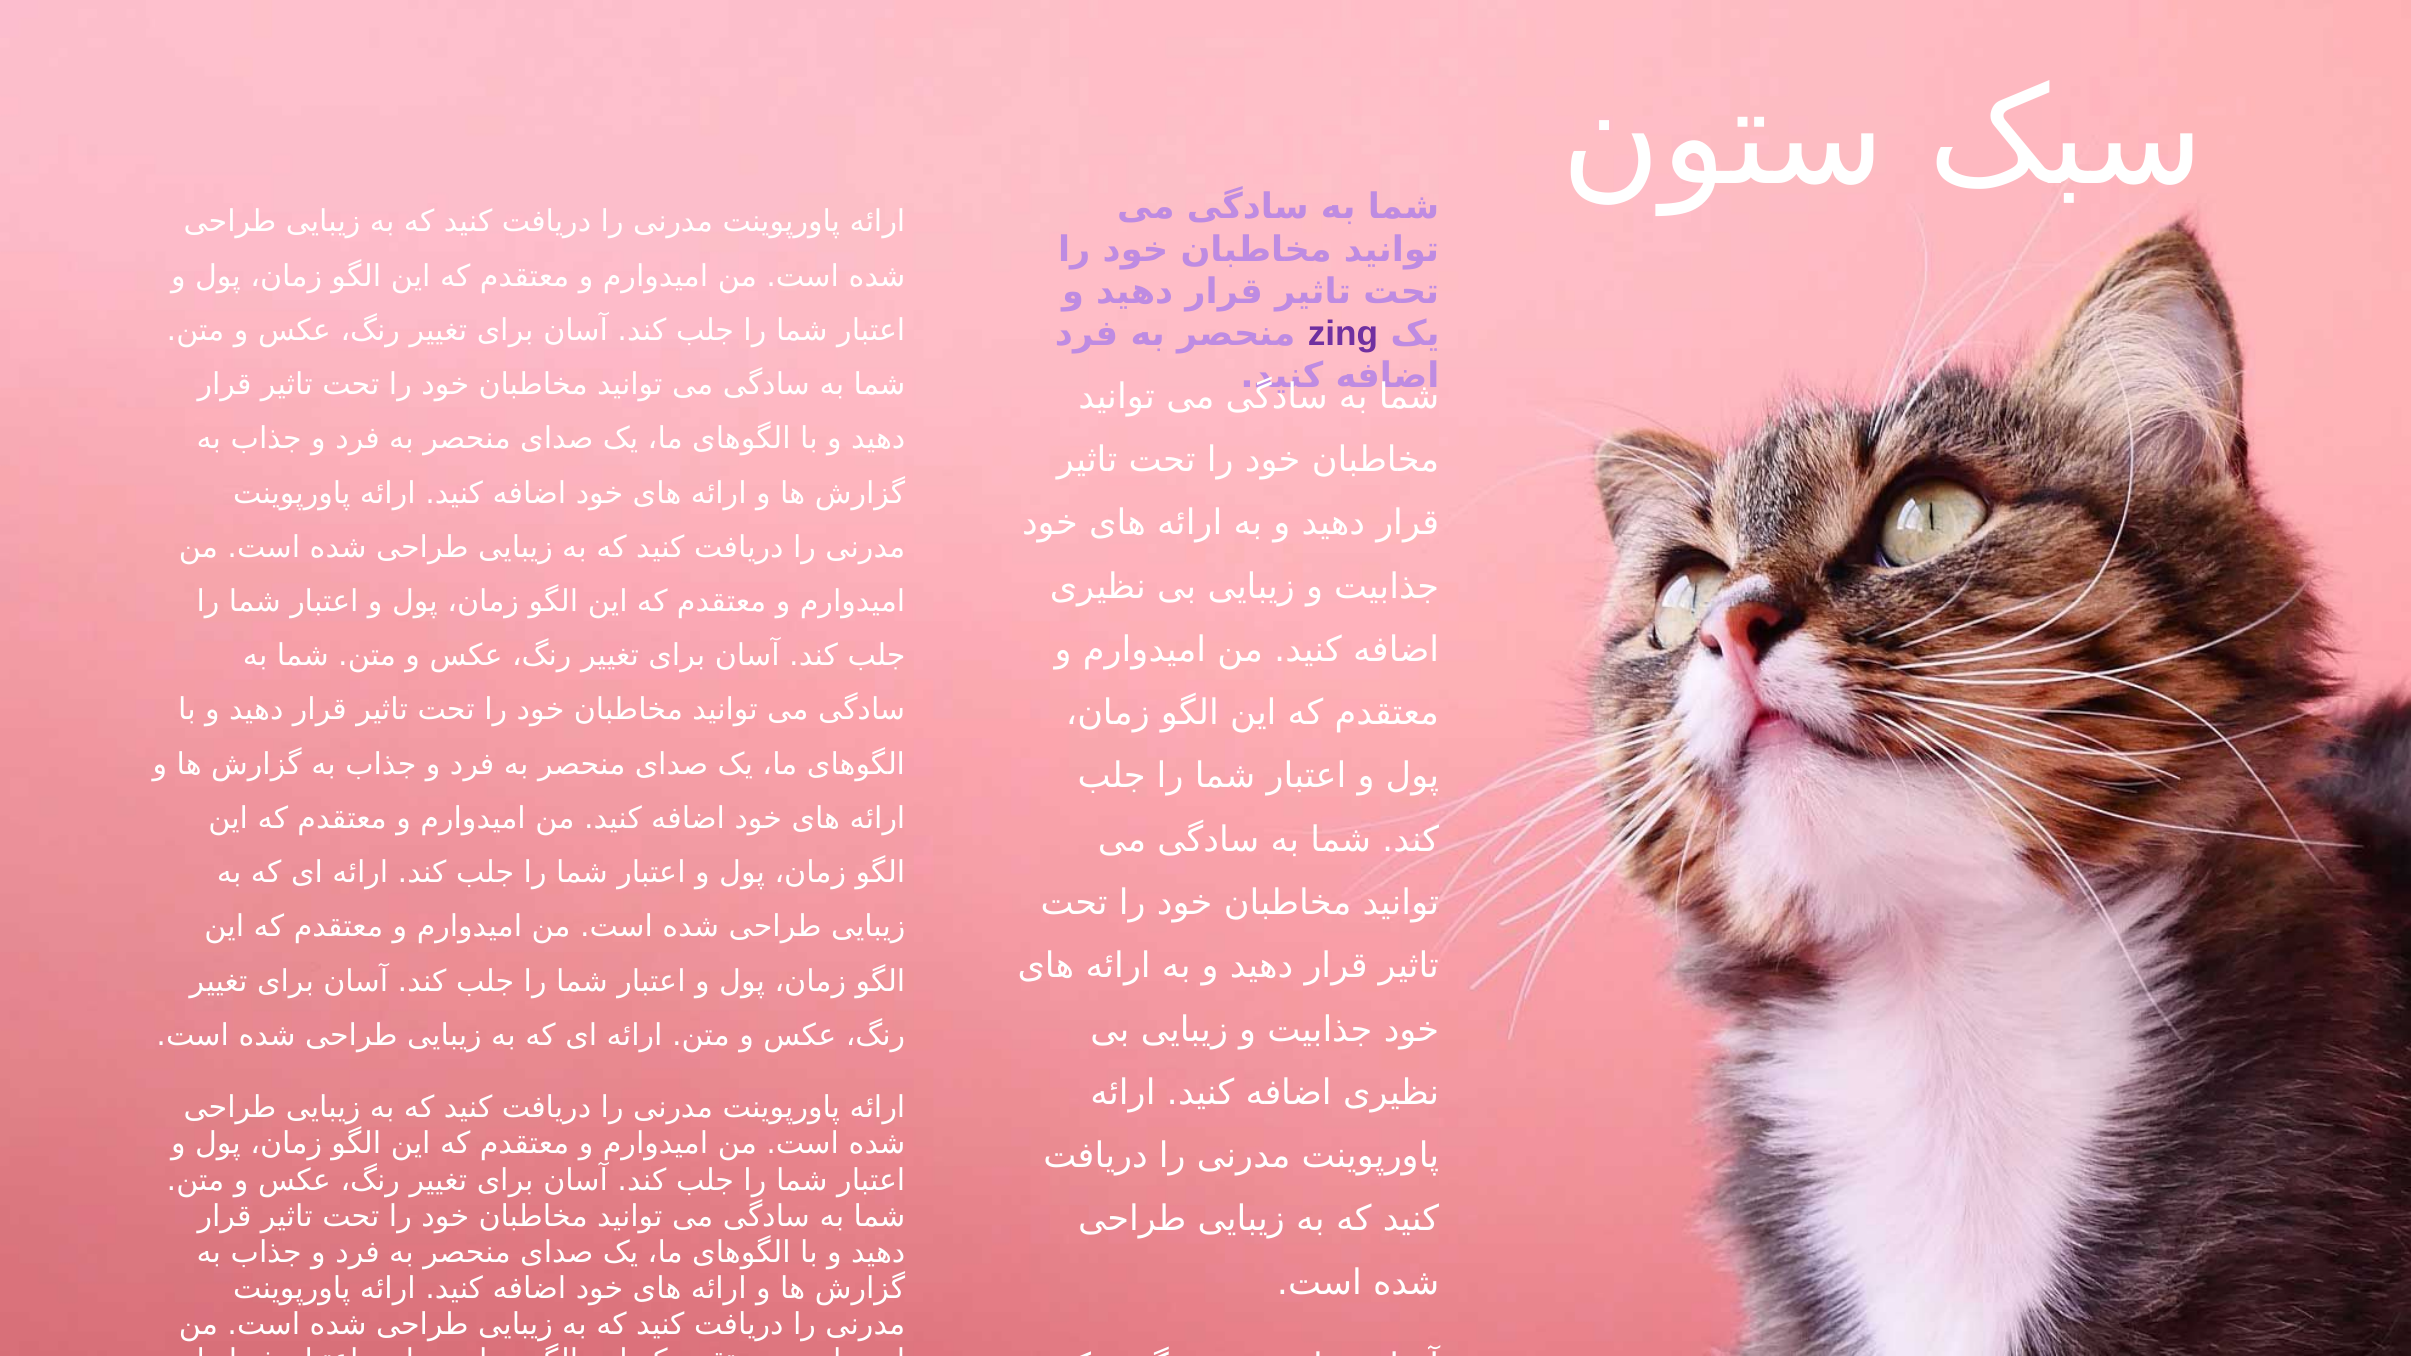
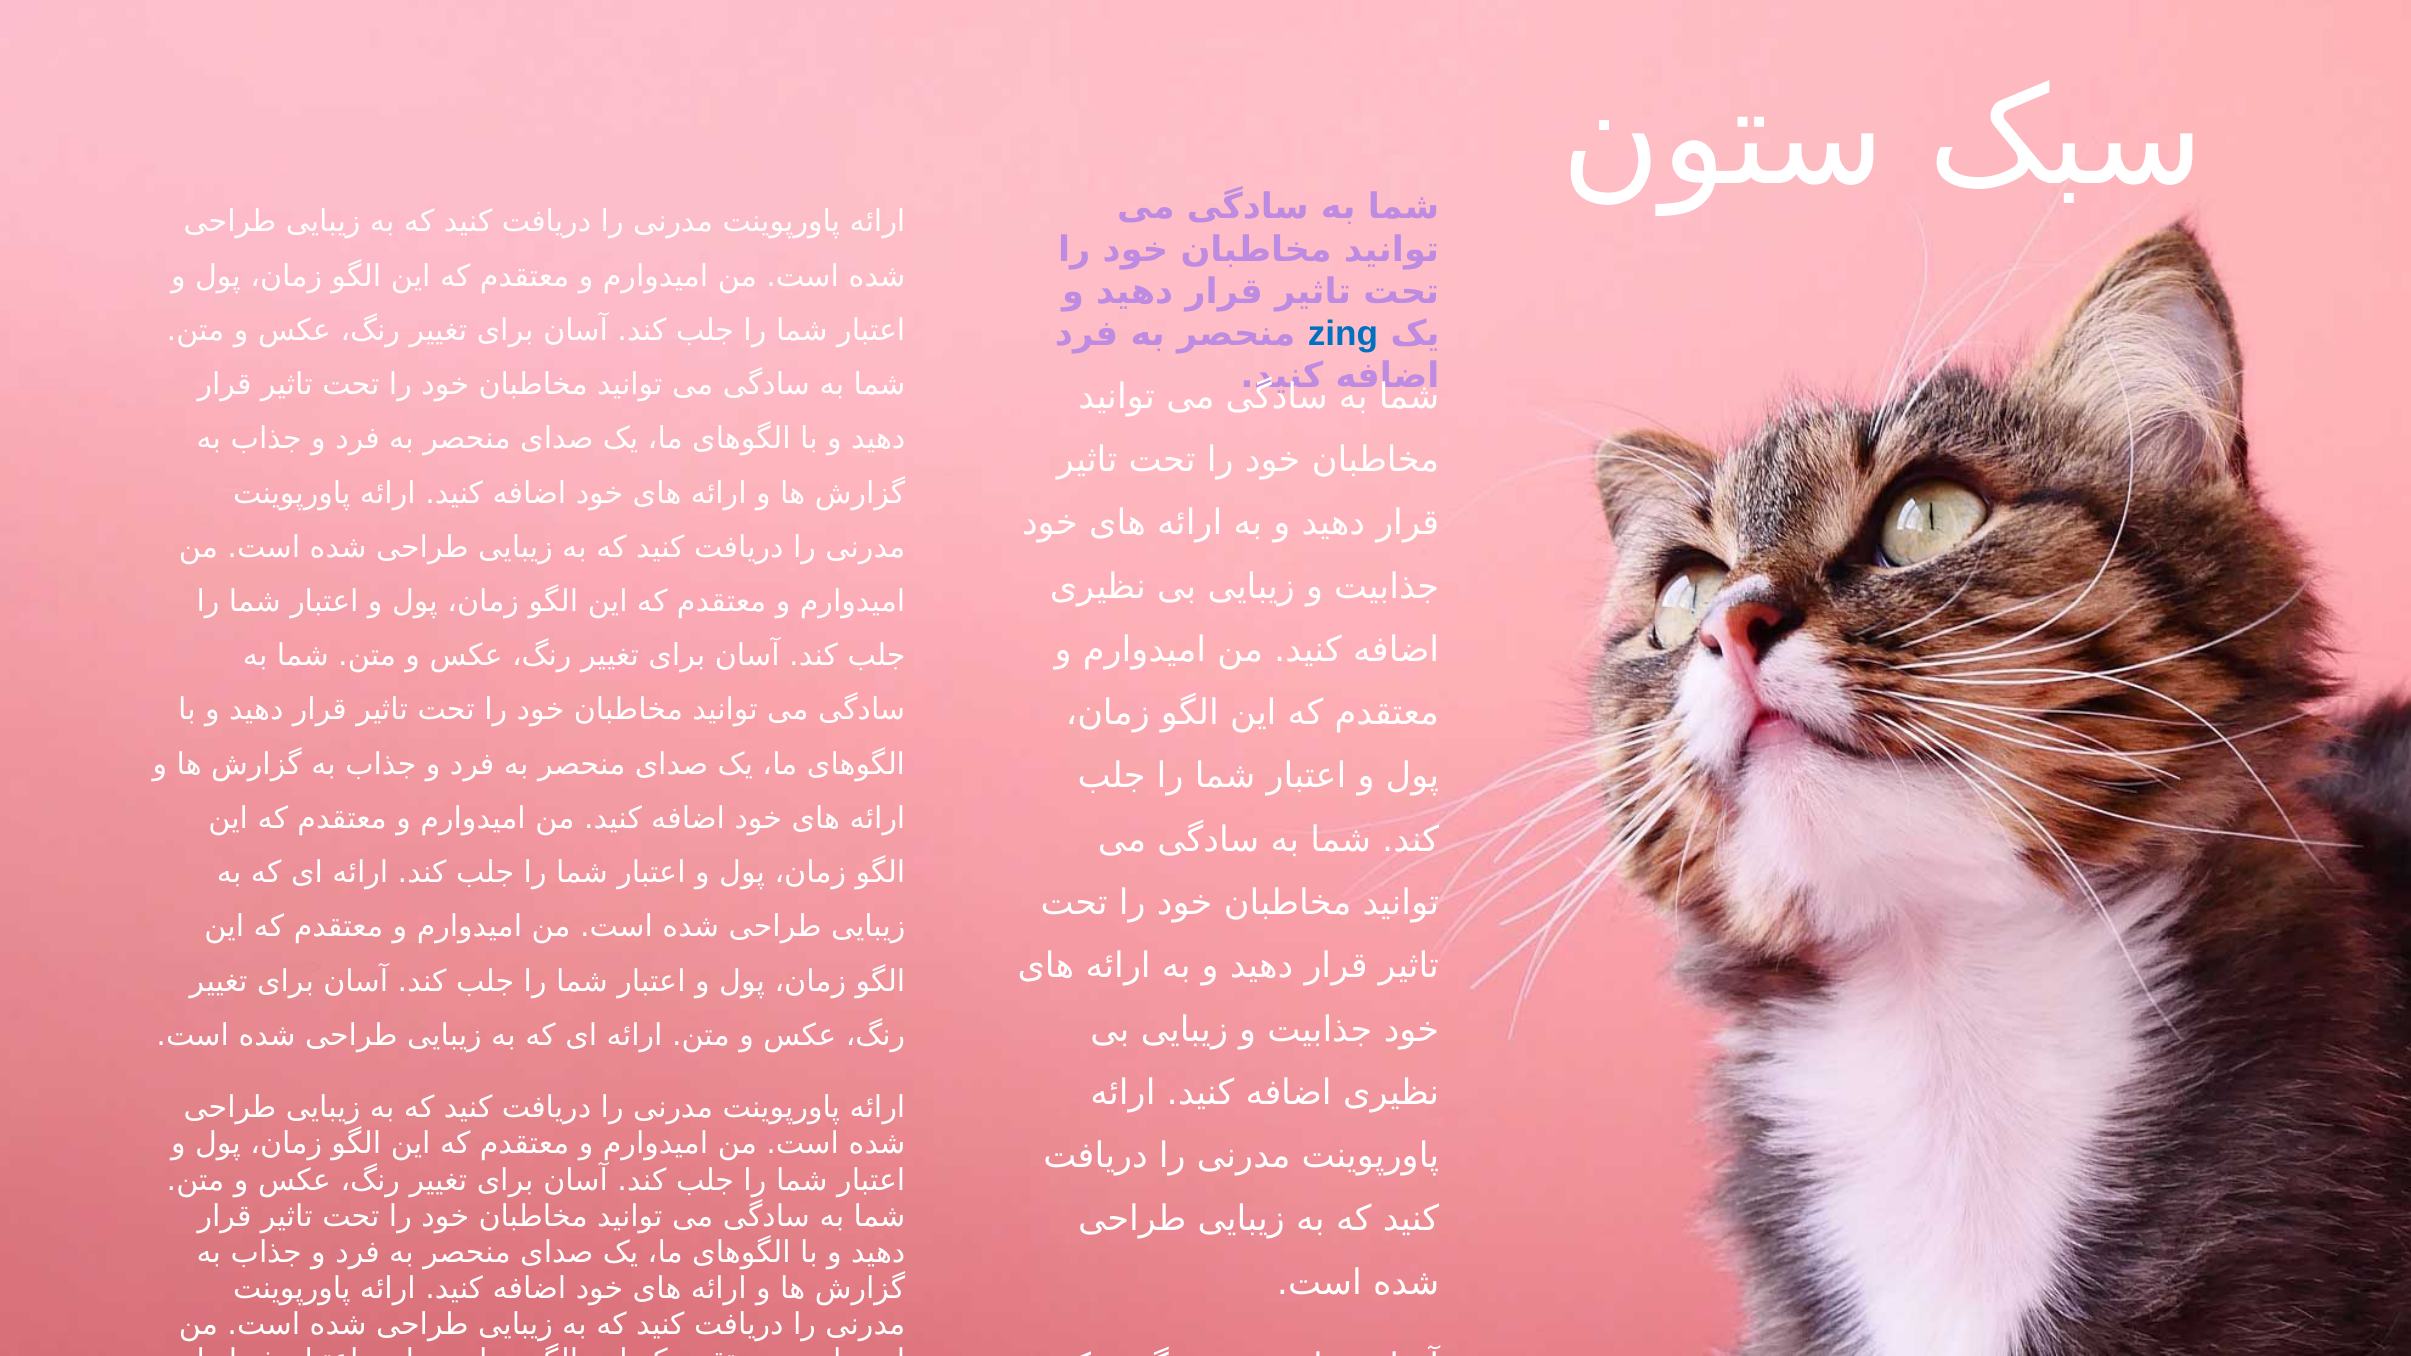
zing colour: purple -> blue
